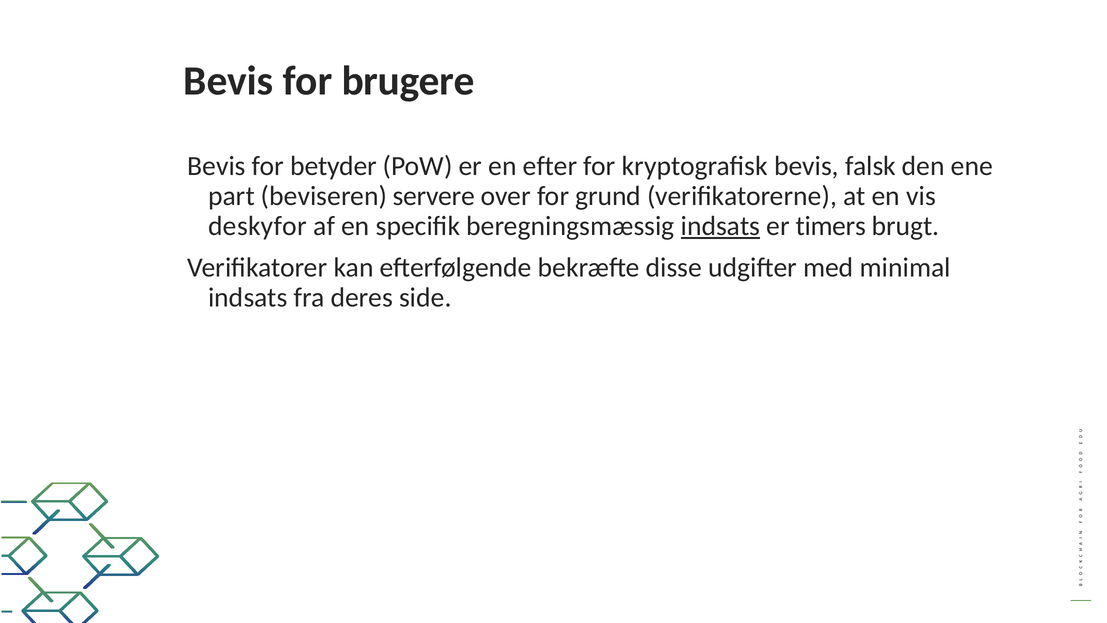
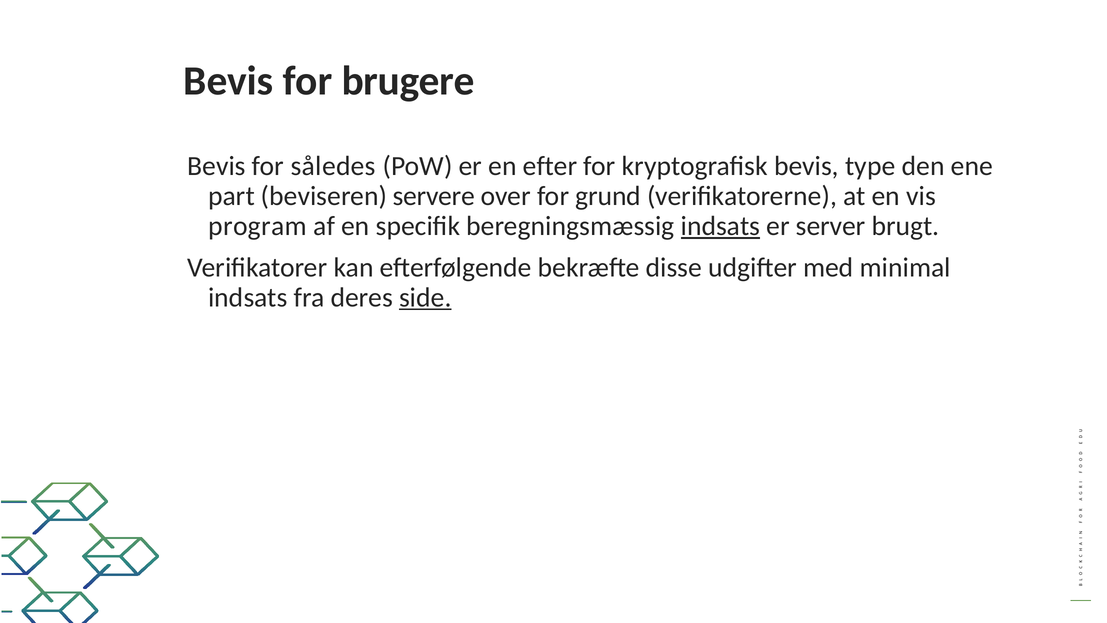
betyder: betyder -> således
falsk: falsk -> type
deskyfor: deskyfor -> program
timers: timers -> server
side underline: none -> present
